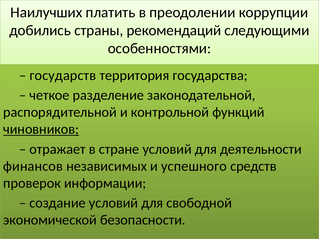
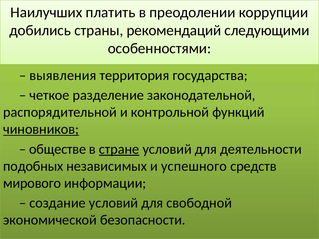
государств: государств -> выявления
отражает: отражает -> обществе
стране underline: none -> present
финансов: финансов -> подобных
проверок: проверок -> мирового
